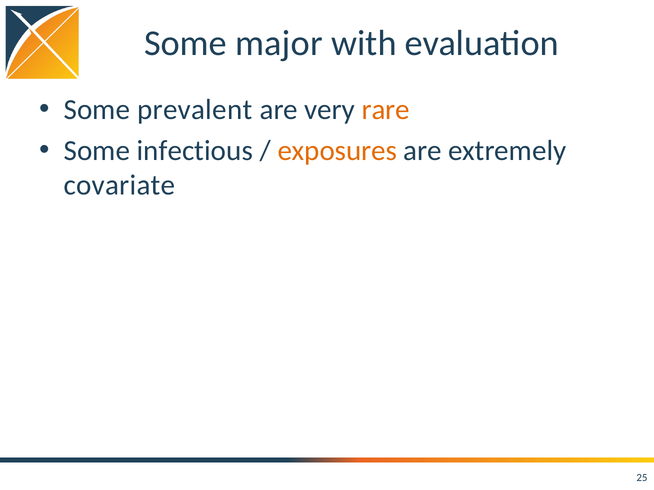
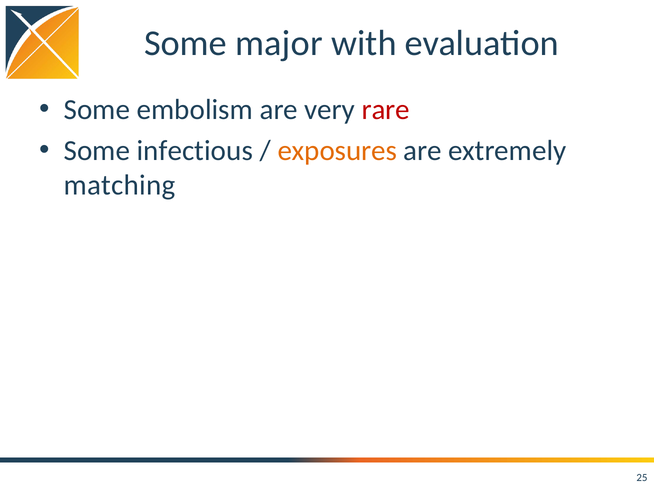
prevalent: prevalent -> embolism
rare colour: orange -> red
covariate: covariate -> matching
